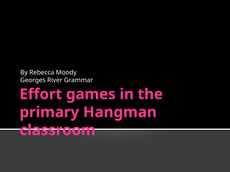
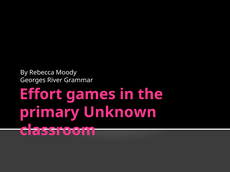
Hangman: Hangman -> Unknown
